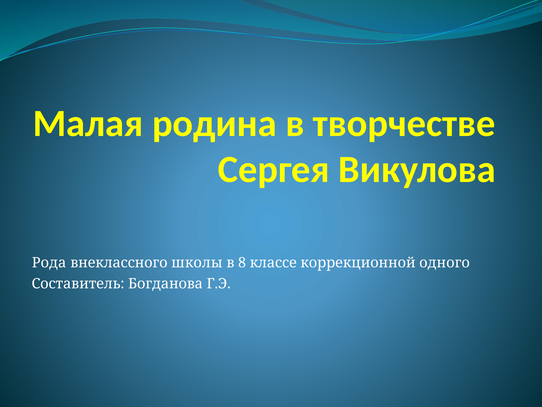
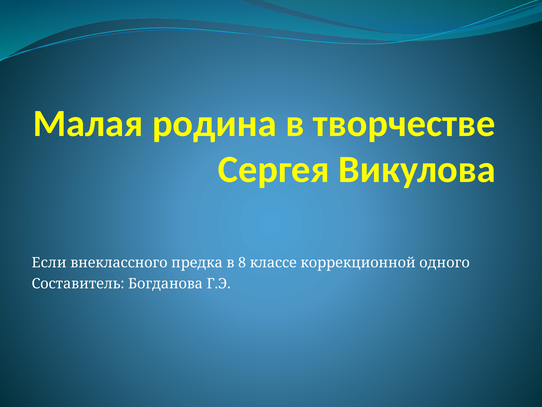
Рода: Рода -> Если
школы: школы -> предка
